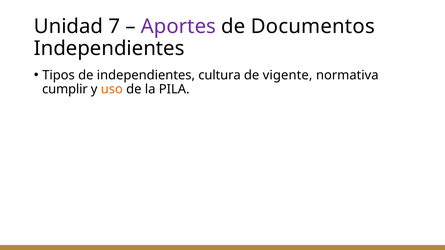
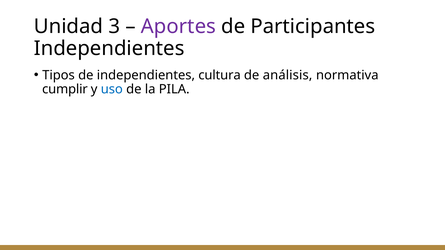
7: 7 -> 3
Documentos: Documentos -> Participantes
vigente: vigente -> análisis
uso colour: orange -> blue
